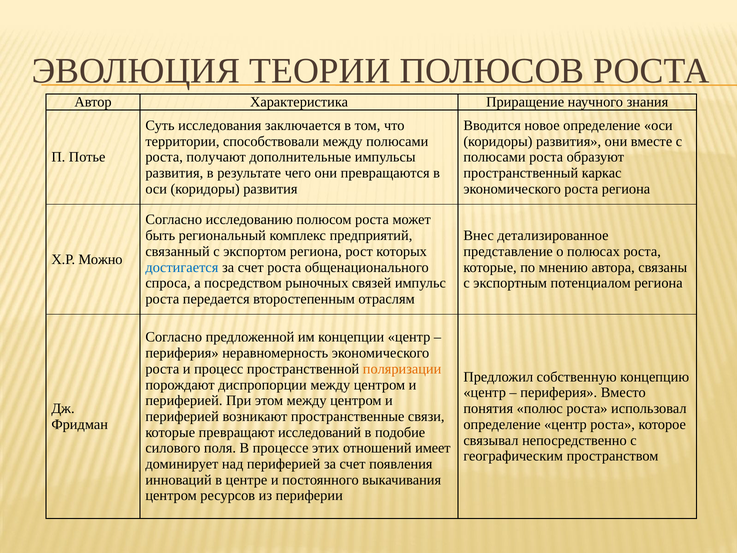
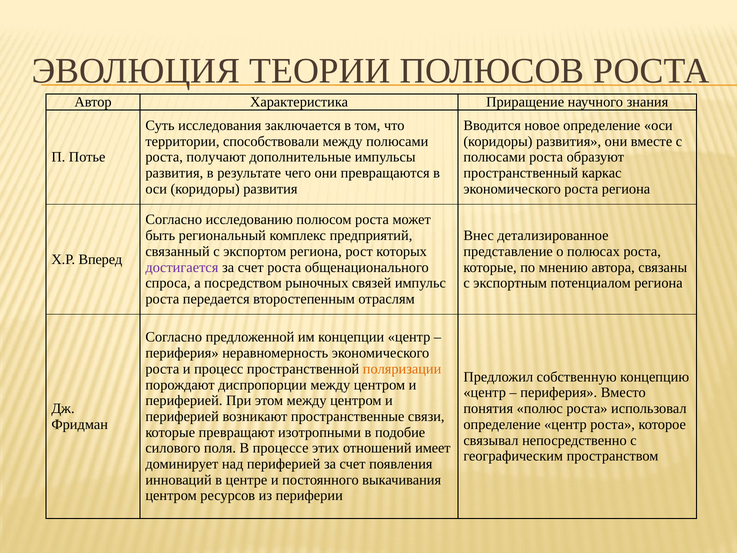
Можно: Можно -> Вперед
достигается colour: blue -> purple
исследований: исследований -> изотропными
